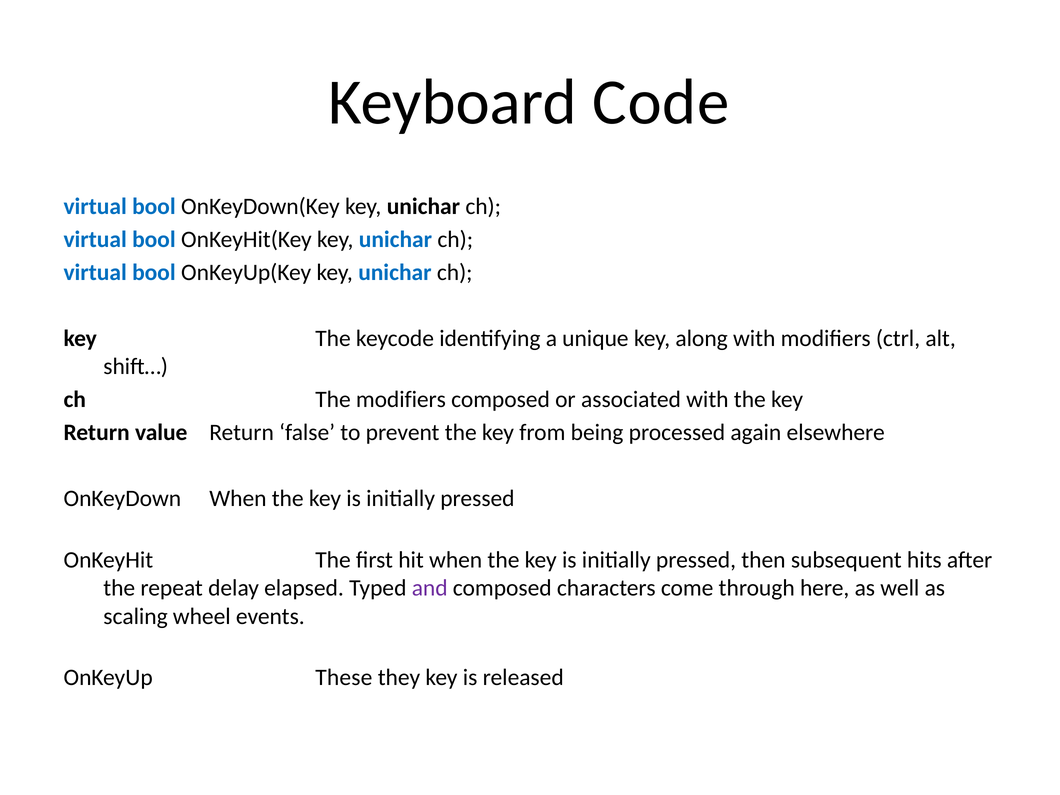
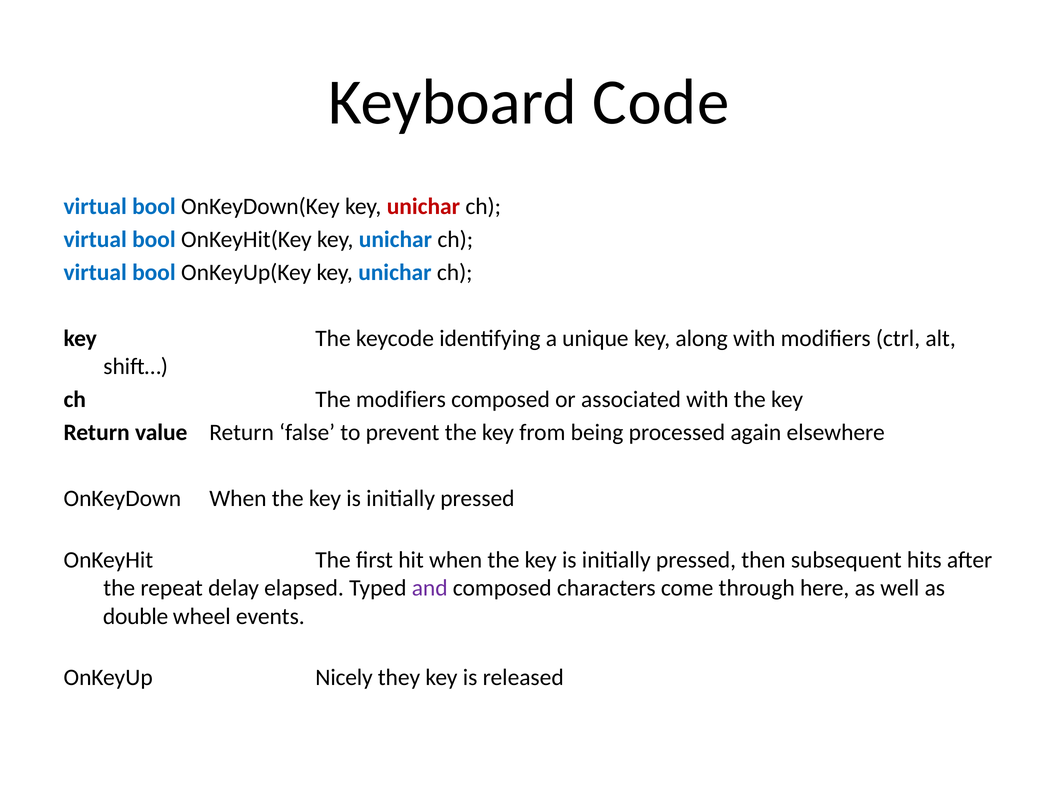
unichar at (423, 207) colour: black -> red
scaling: scaling -> double
These: These -> Nicely
